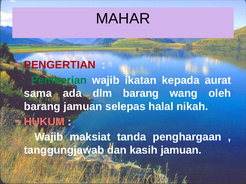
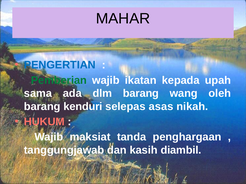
PENGERTIAN colour: red -> blue
aurat: aurat -> upah
barang jamuan: jamuan -> kenduri
halal: halal -> asas
kasih jamuan: jamuan -> diambil
